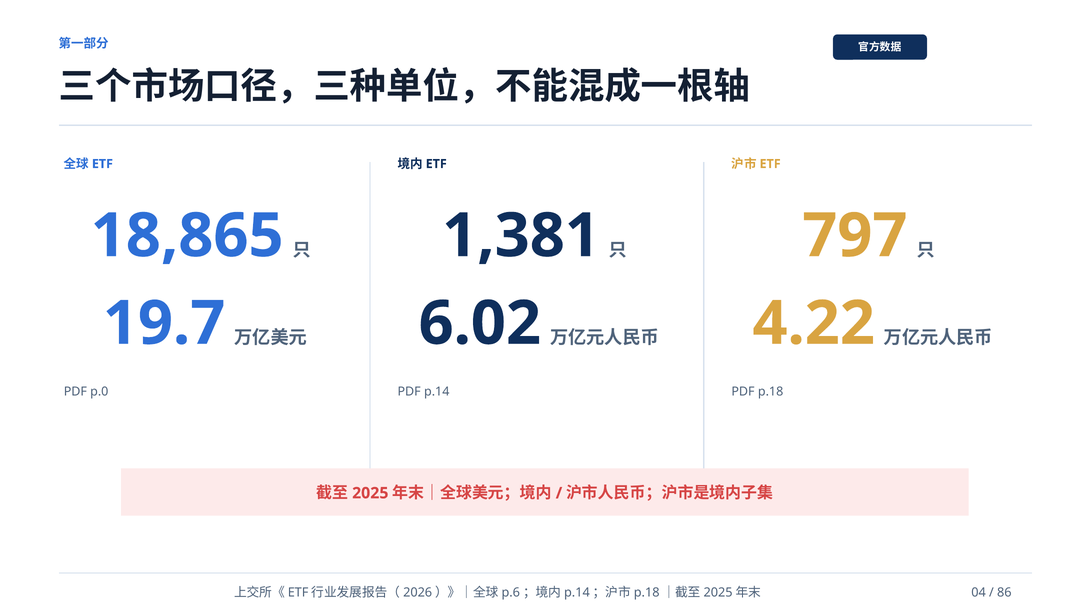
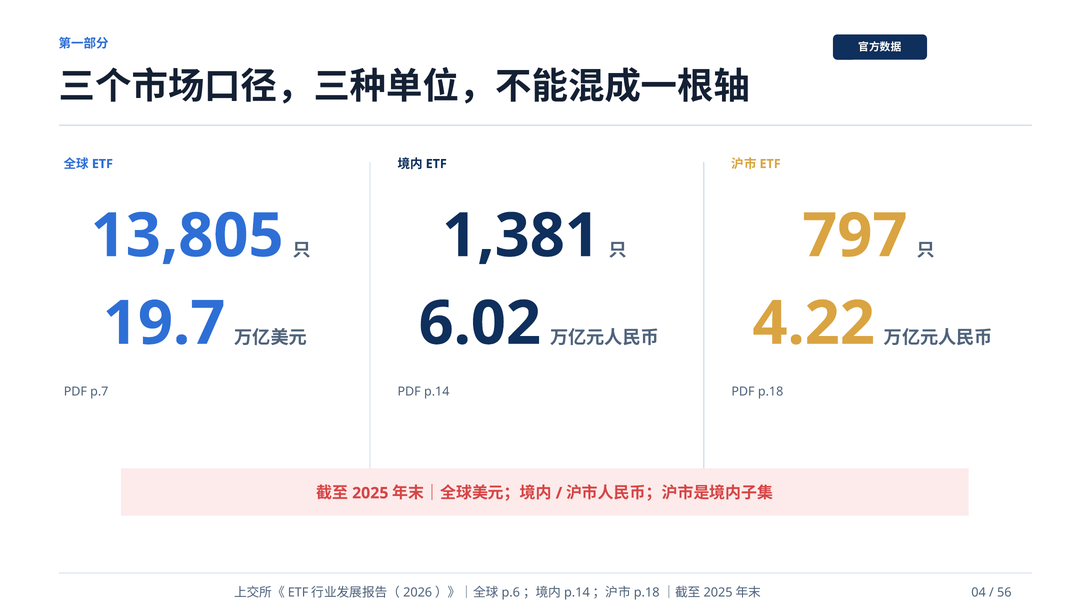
18,865: 18,865 -> 13,805
p.0: p.0 -> p.7
86: 86 -> 56
